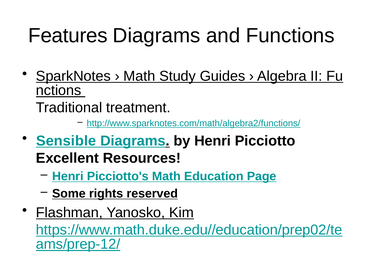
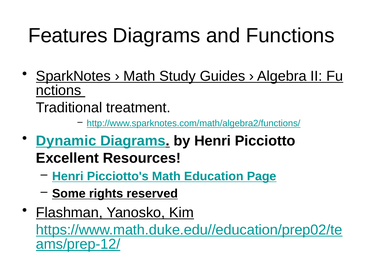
Sensible: Sensible -> Dynamic
